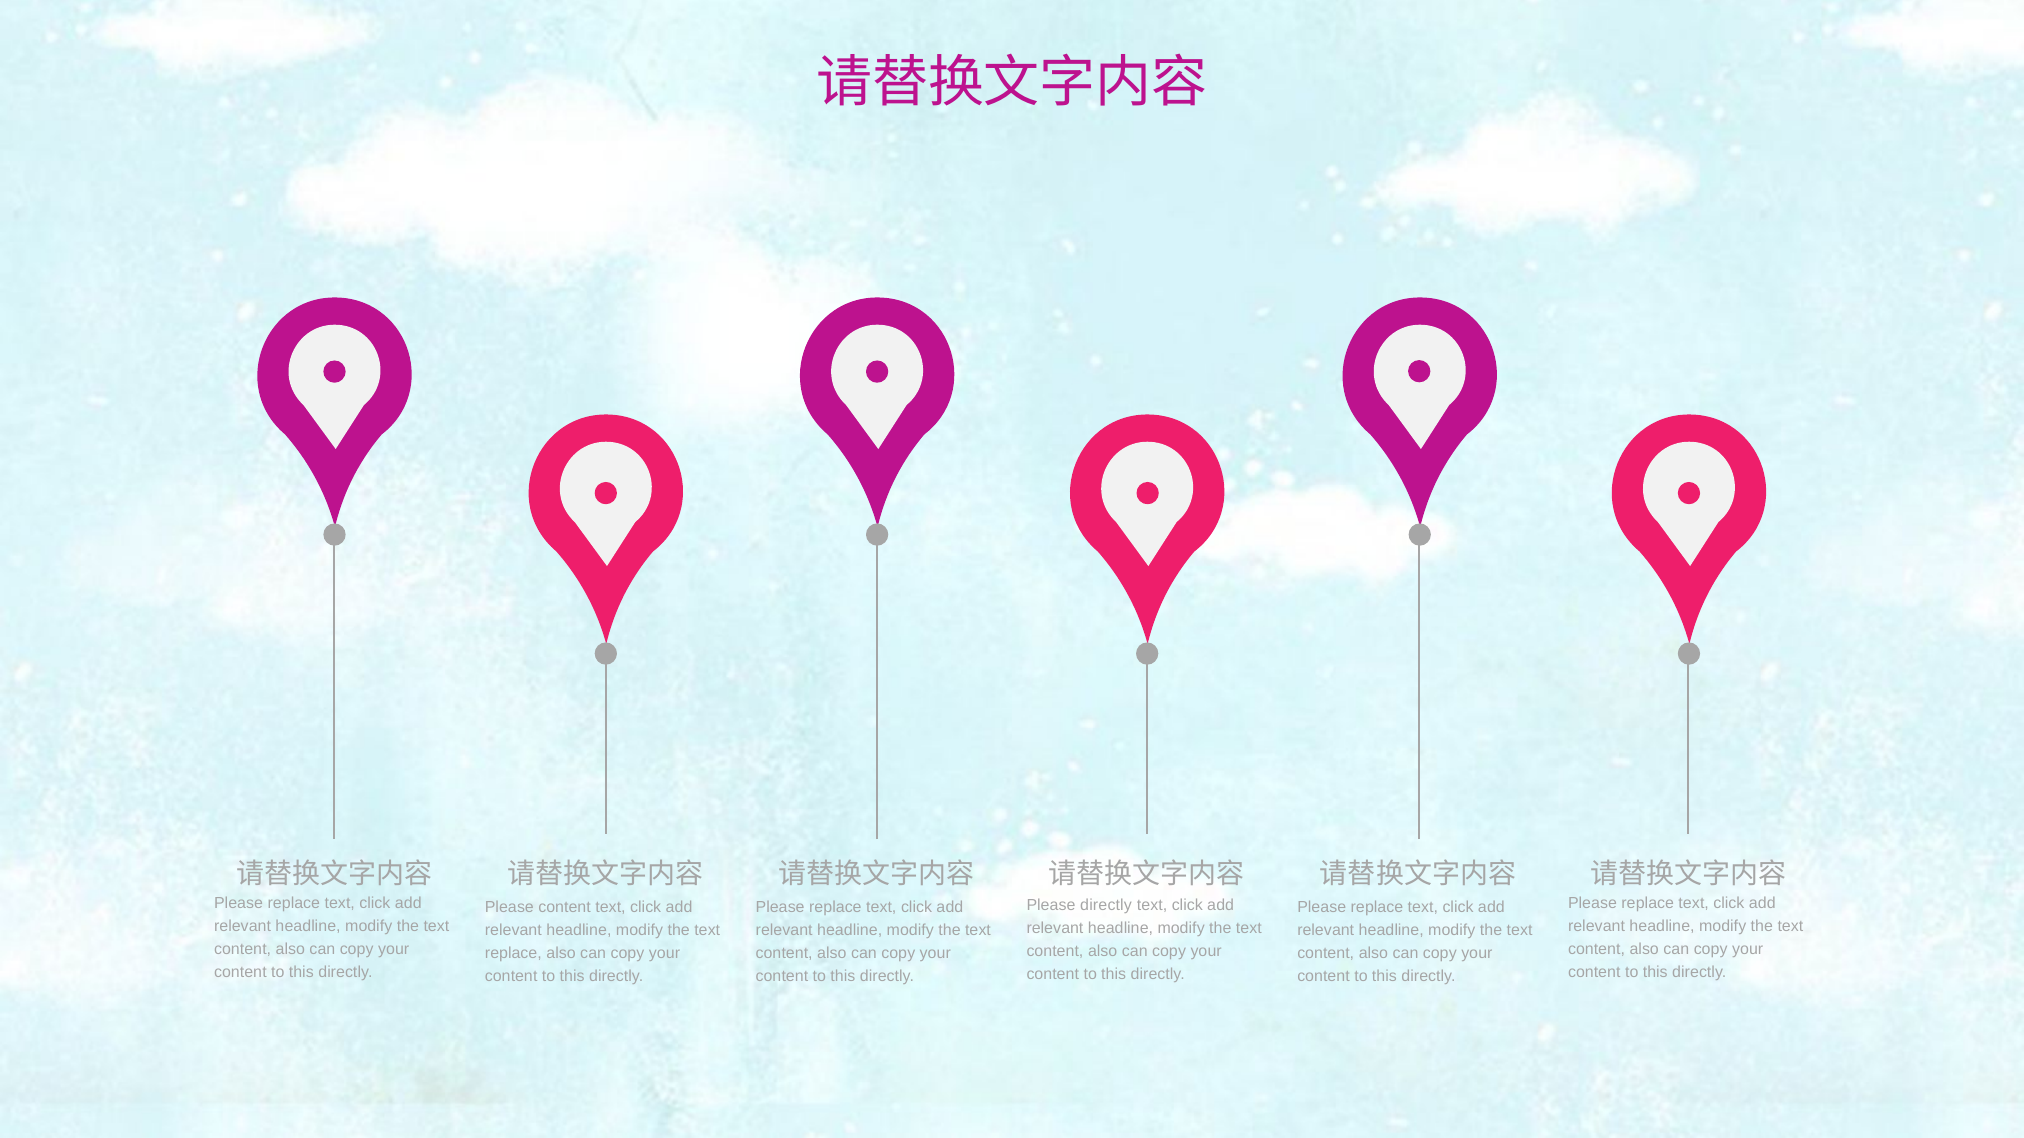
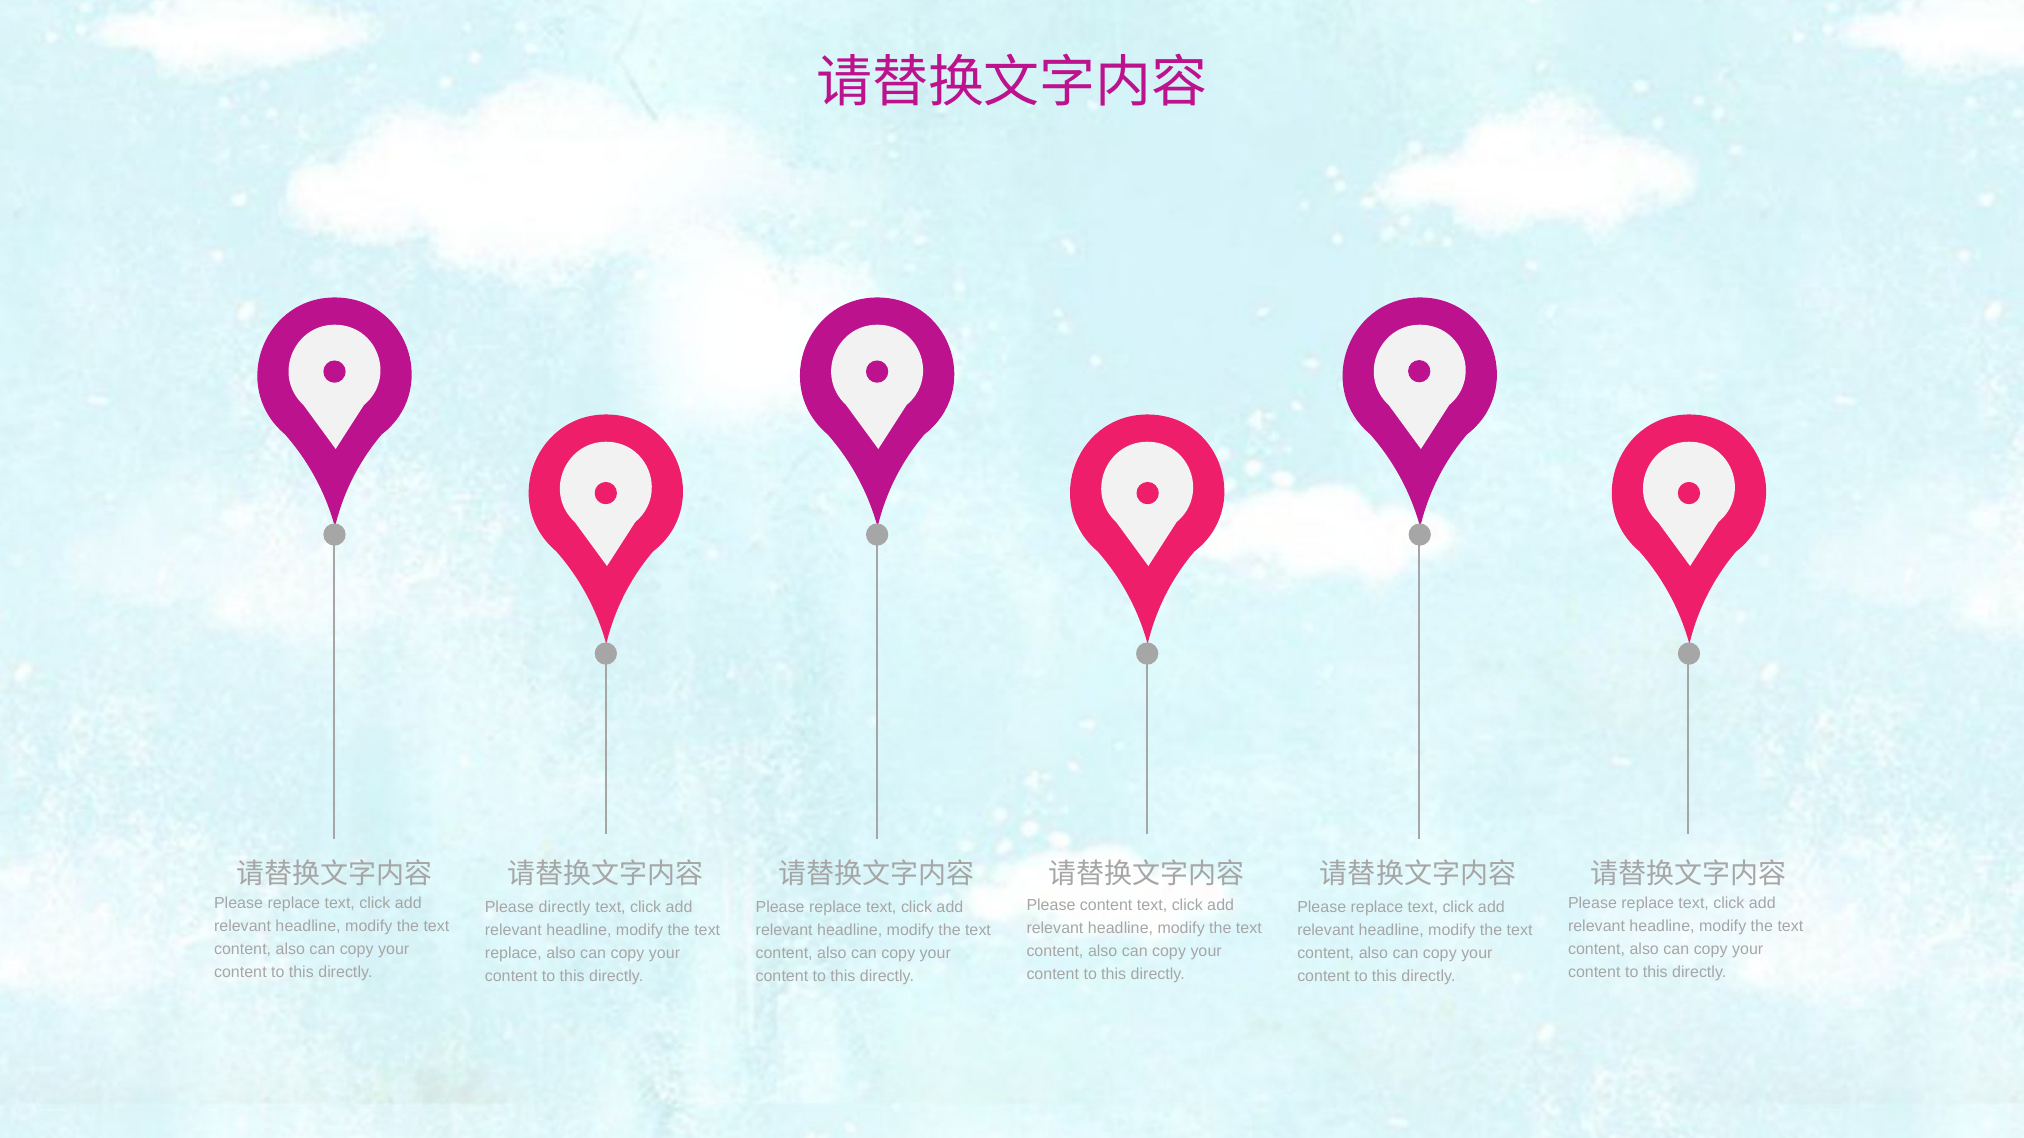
Please directly: directly -> content
Please content: content -> directly
